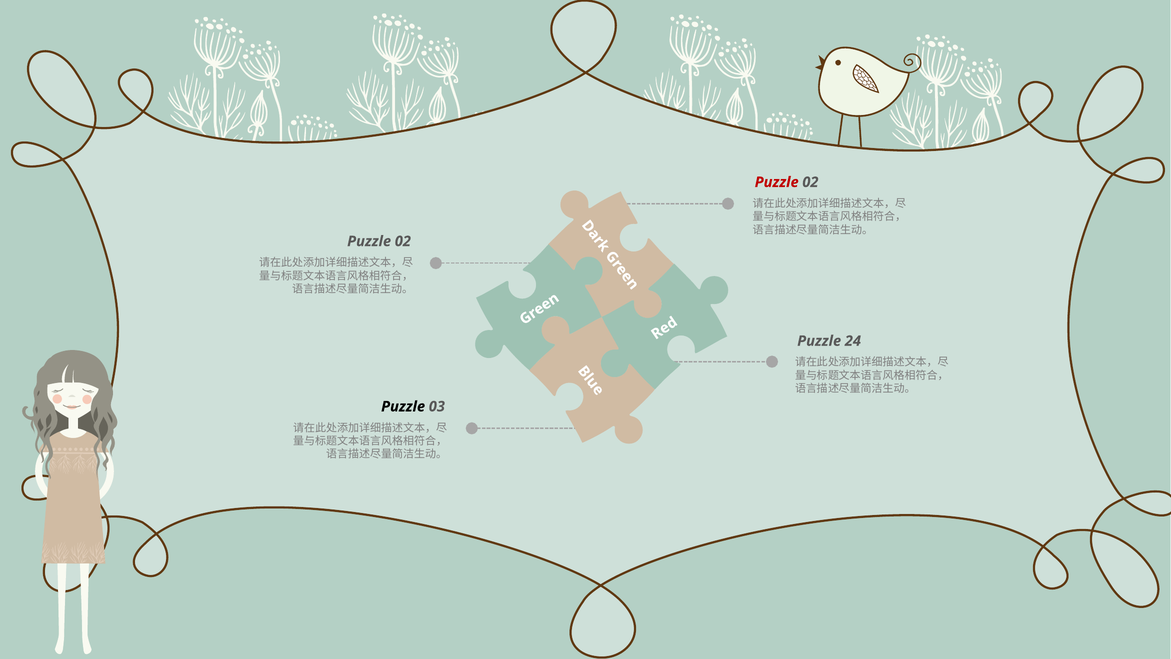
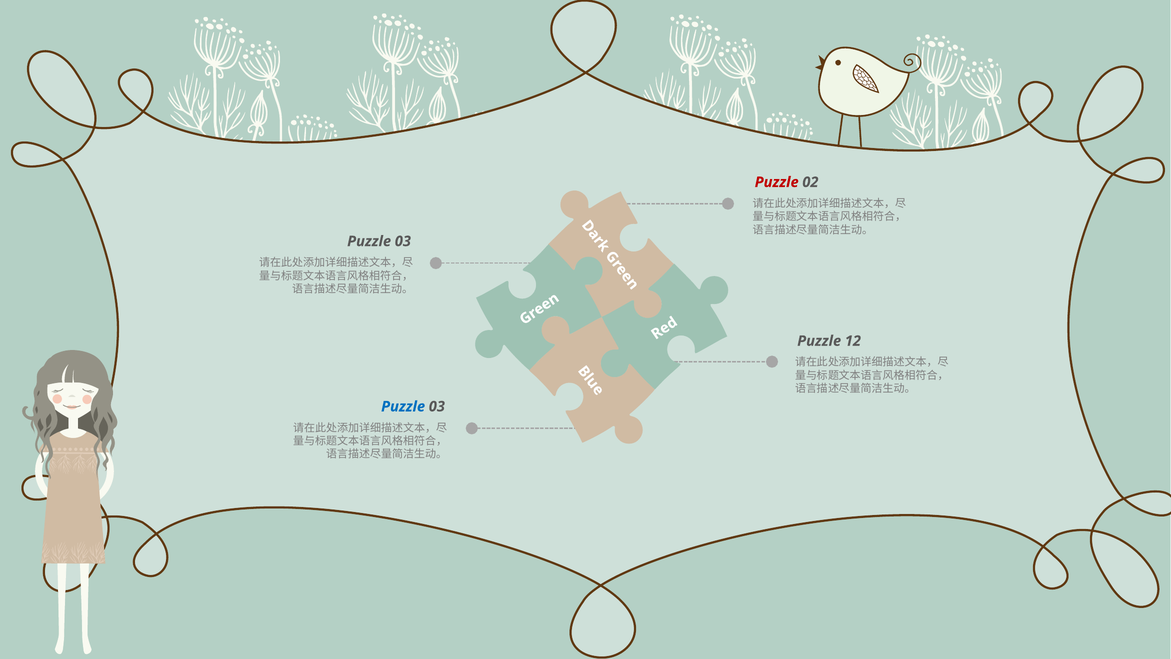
02 at (403, 241): 02 -> 03
24: 24 -> 12
Puzzle at (403, 406) colour: black -> blue
